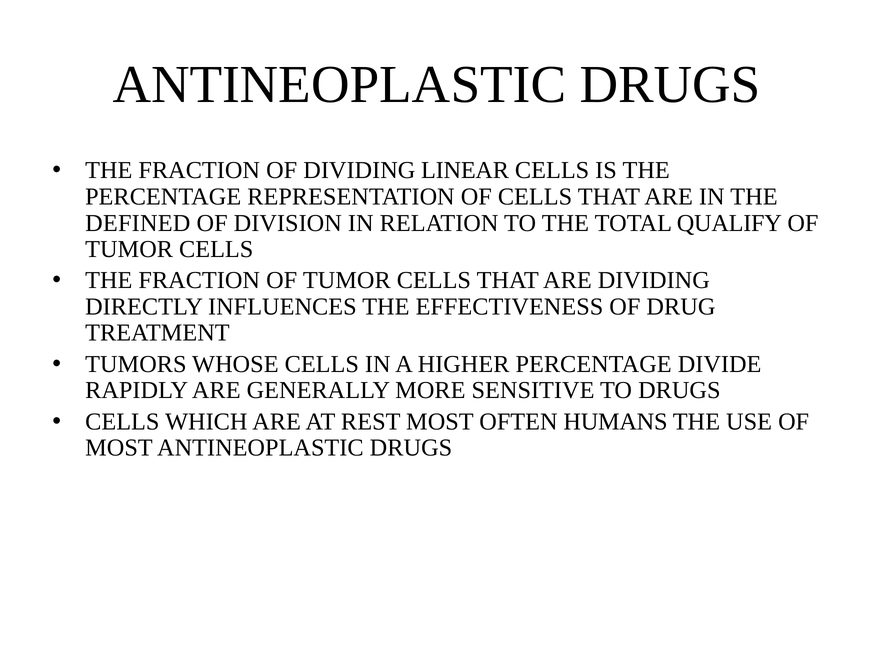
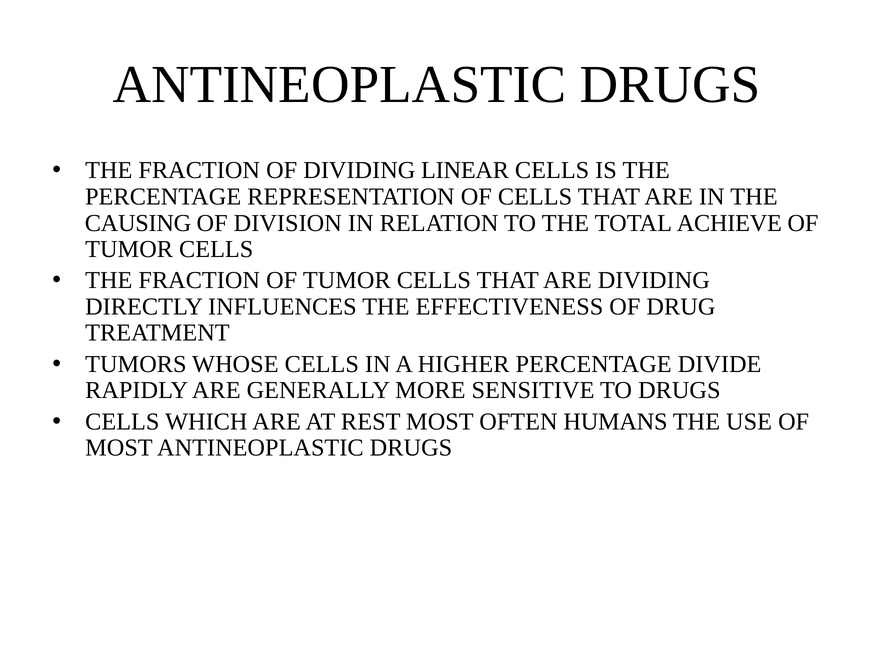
DEFINED: DEFINED -> CAUSING
QUALIFY: QUALIFY -> ACHIEVE
